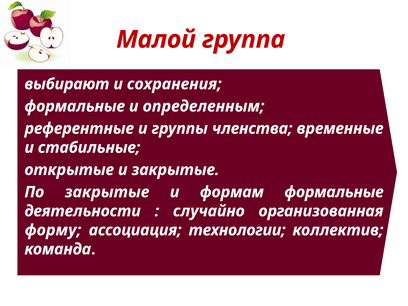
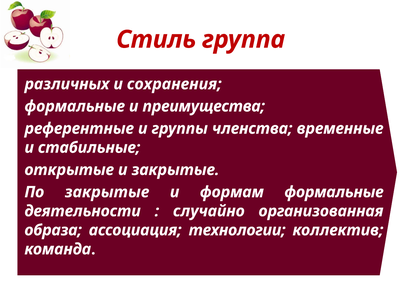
Малой: Малой -> Стиль
выбирают: выбирают -> различных
определенным: определенным -> преимущества
форму: форму -> образа
